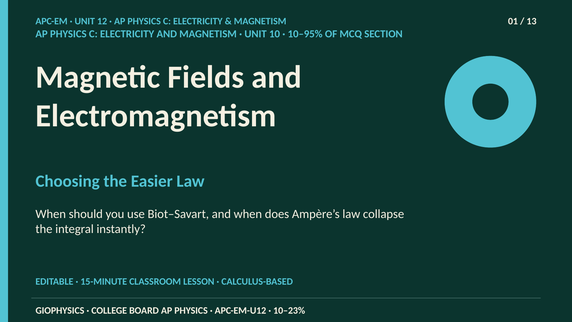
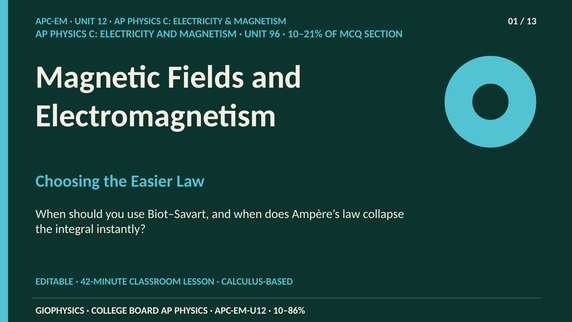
10: 10 -> 96
10–95%: 10–95% -> 10–21%
15-MINUTE: 15-MINUTE -> 42-MINUTE
10–23%: 10–23% -> 10–86%
